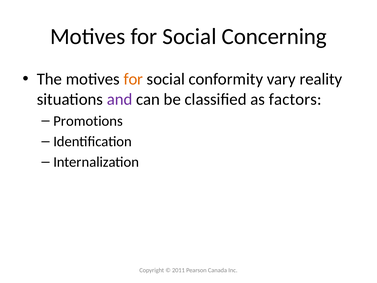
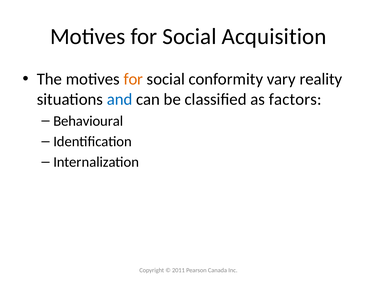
Concerning: Concerning -> Acquisition
and colour: purple -> blue
Promotions: Promotions -> Behavioural
